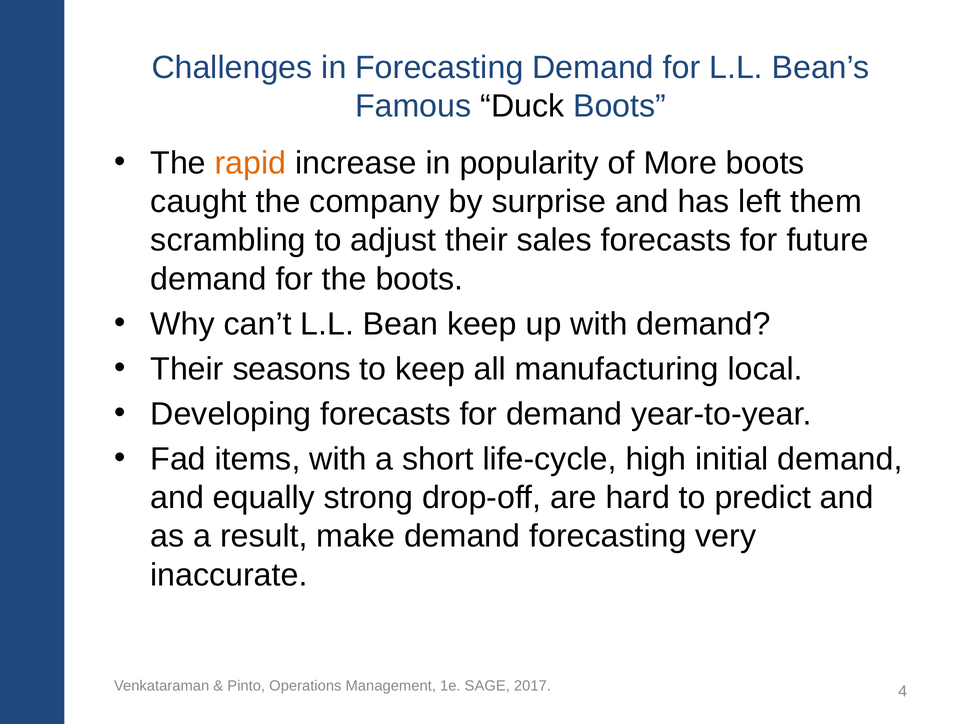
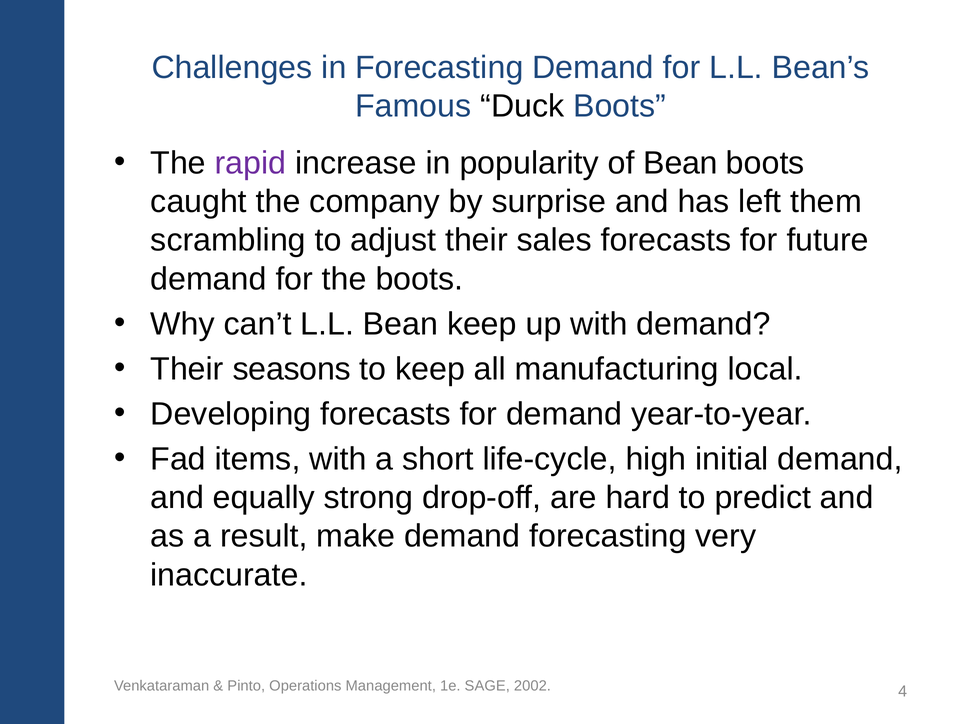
rapid colour: orange -> purple
of More: More -> Bean
2017: 2017 -> 2002
